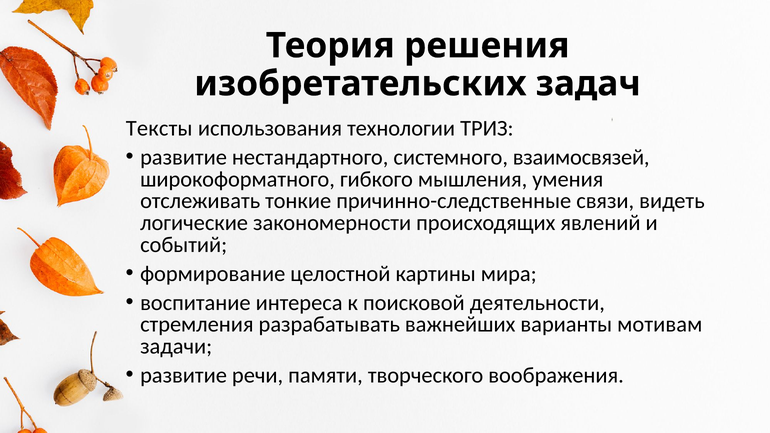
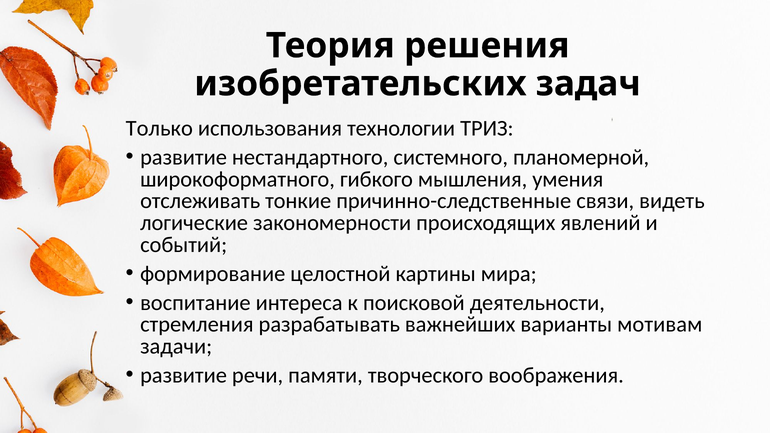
Тексты: Тексты -> Только
взаимосвязей: взаимосвязей -> планомерной
